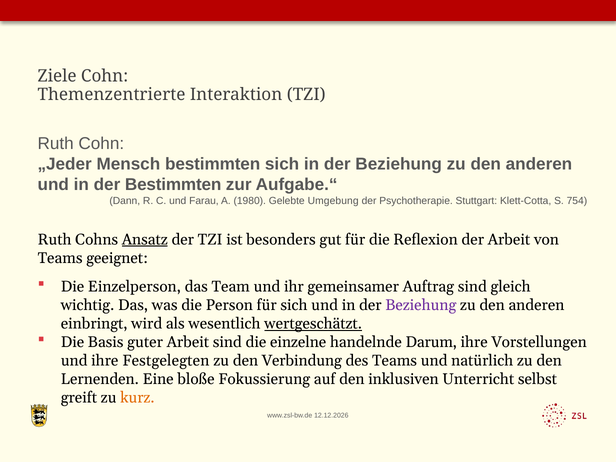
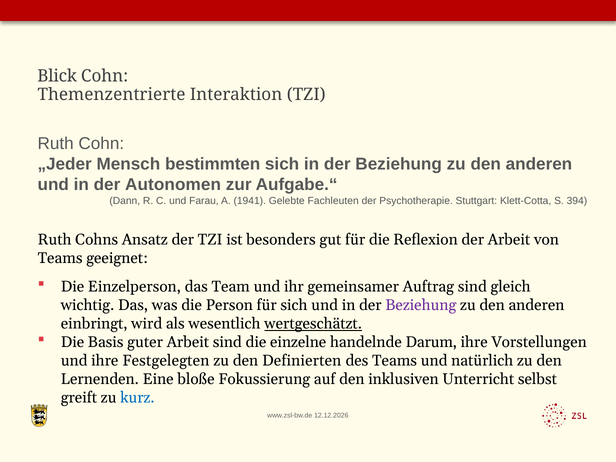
Ziele: Ziele -> Blick
der Bestimmten: Bestimmten -> Autonomen
1980: 1980 -> 1941
Umgebung: Umgebung -> Fachleuten
754: 754 -> 394
Ansatz underline: present -> none
Verbindung: Verbindung -> Definierten
kurz colour: orange -> blue
